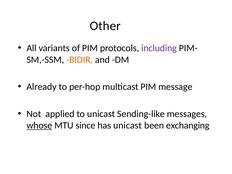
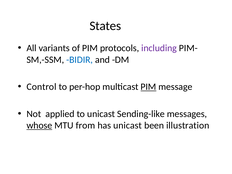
Other: Other -> States
BIDIR colour: orange -> blue
Already: Already -> Control
PIM at (148, 87) underline: none -> present
since: since -> from
exchanging: exchanging -> illustration
